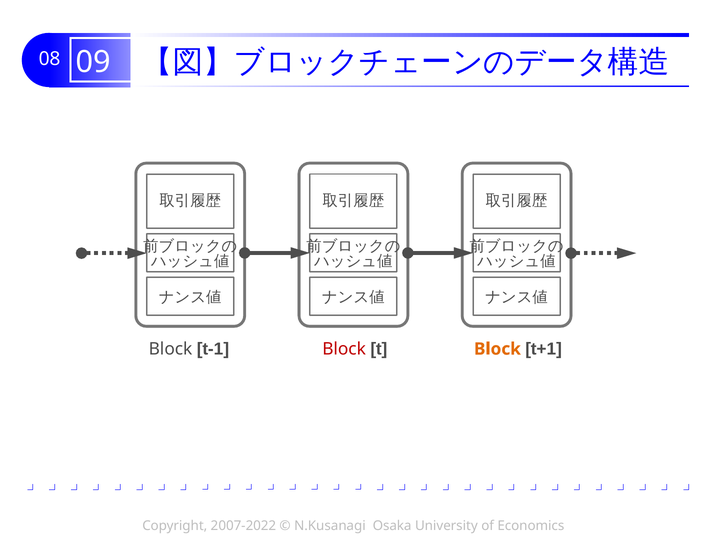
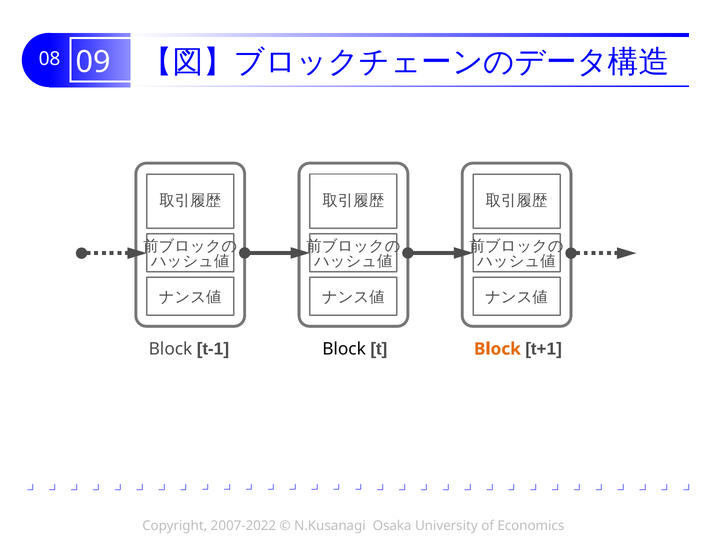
Block at (344, 349) colour: red -> black
